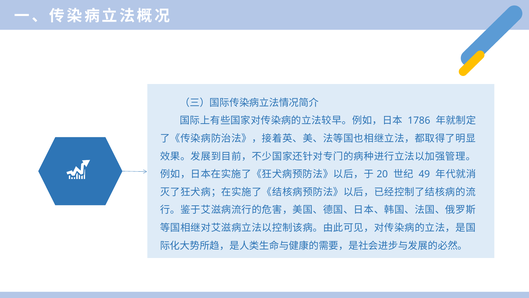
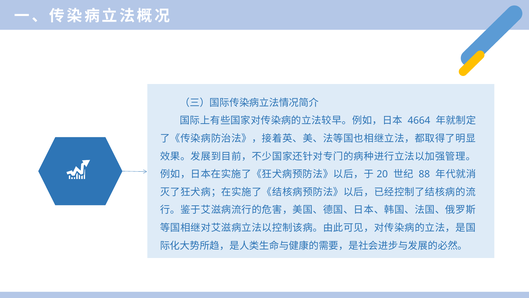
1786: 1786 -> 4664
49: 49 -> 88
